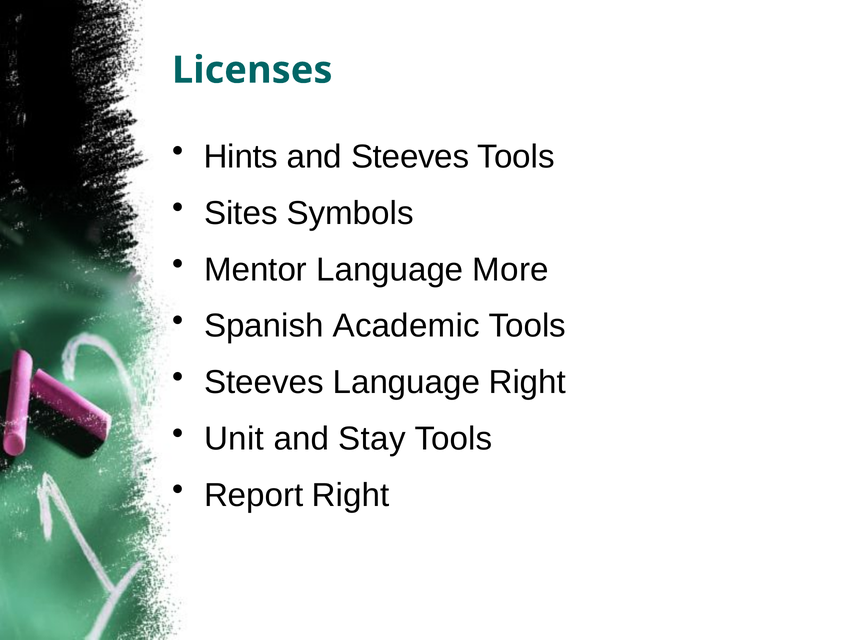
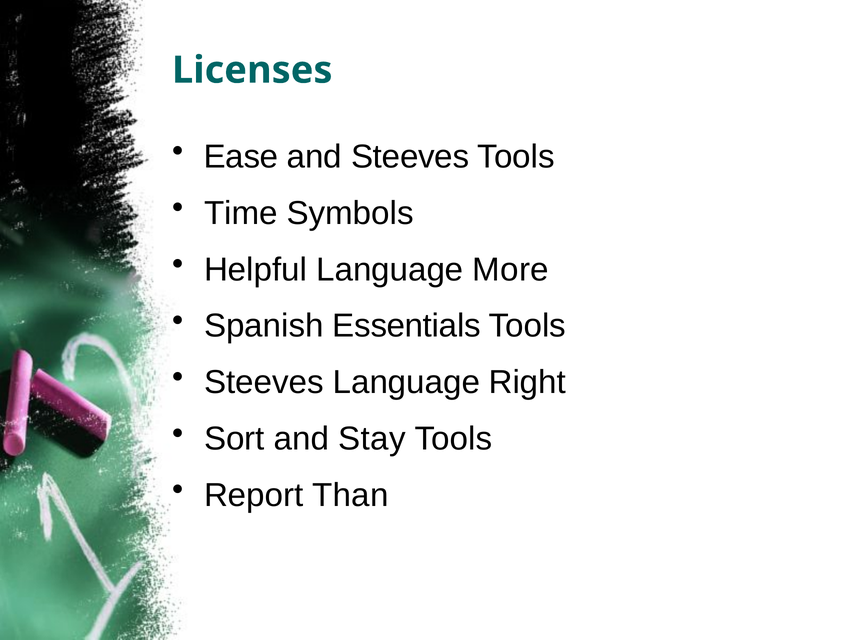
Hints: Hints -> Ease
Sites: Sites -> Time
Mentor: Mentor -> Helpful
Academic: Academic -> Essentials
Unit: Unit -> Sort
Report Right: Right -> Than
